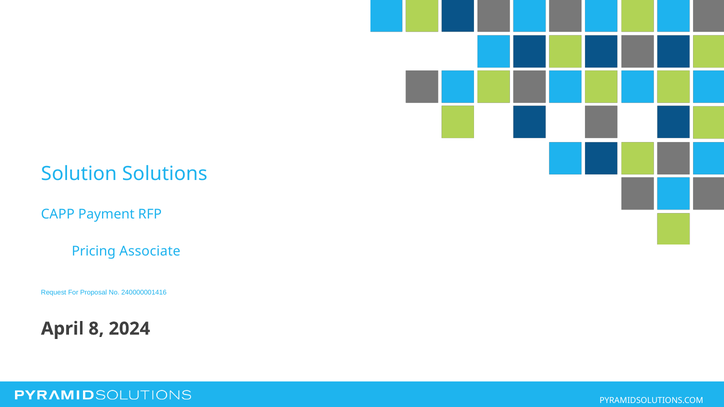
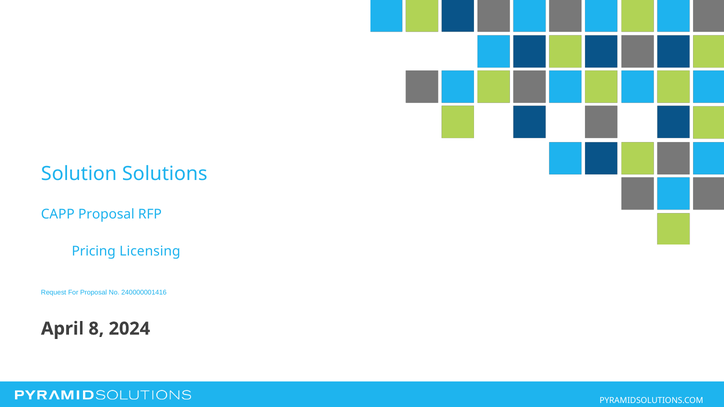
CAPP Payment: Payment -> Proposal
Associate: Associate -> Licensing
